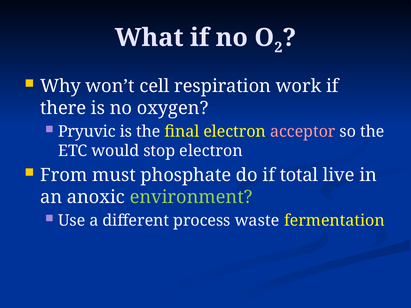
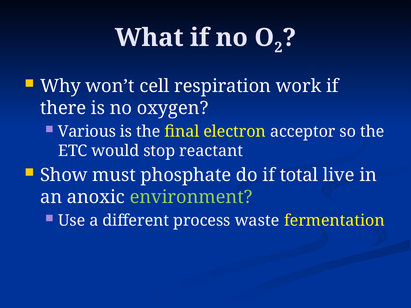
Pryuvic: Pryuvic -> Various
acceptor colour: pink -> white
stop electron: electron -> reactant
From: From -> Show
